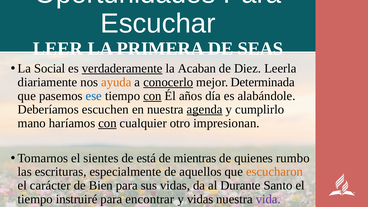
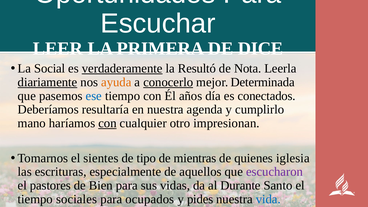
SEAS: SEAS -> DICE
Acaban: Acaban -> Resultó
Diez: Diez -> Nota
diariamente underline: none -> present
con at (152, 96) underline: present -> none
alabándole: alabándole -> conectados
escuchen: escuchen -> resultaría
agenda underline: present -> none
está: está -> tipo
rumbo: rumbo -> iglesia
escucharon colour: orange -> purple
carácter: carácter -> pastores
instruiré: instruiré -> sociales
encontrar: encontrar -> ocupados
y vidas: vidas -> pides
vida colour: purple -> blue
